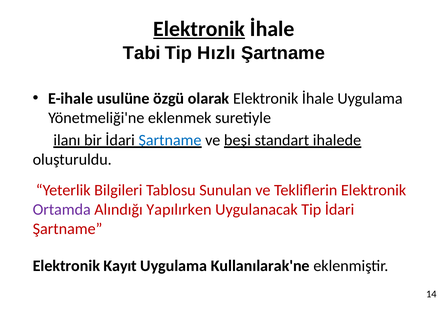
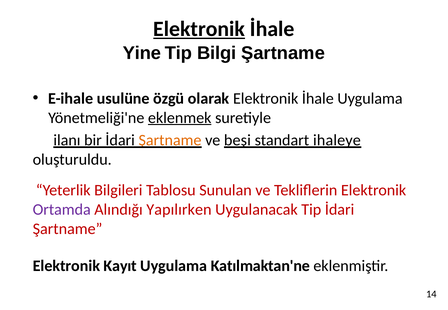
Tabi: Tabi -> Yine
Hızlı: Hızlı -> Bilgi
eklenmek underline: none -> present
Şartname at (170, 140) colour: blue -> orange
ihalede: ihalede -> ihaleye
Kullanılarak'ne: Kullanılarak'ne -> Katılmaktan'ne
